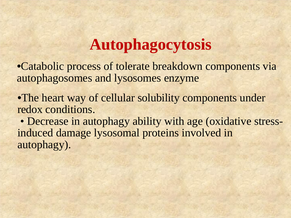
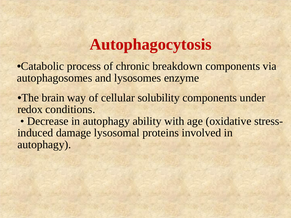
tolerate: tolerate -> chronic
heart: heart -> brain
